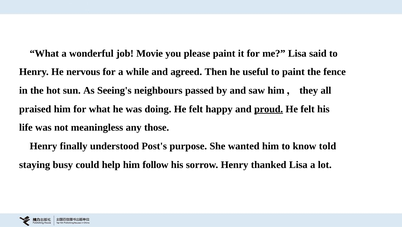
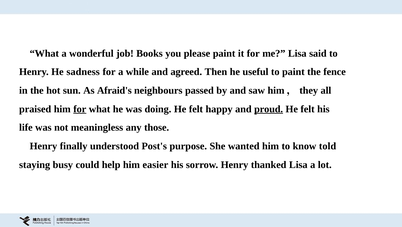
Movie: Movie -> Books
nervous: nervous -> sadness
Seeing's: Seeing's -> Afraid's
for at (80, 109) underline: none -> present
follow: follow -> easier
